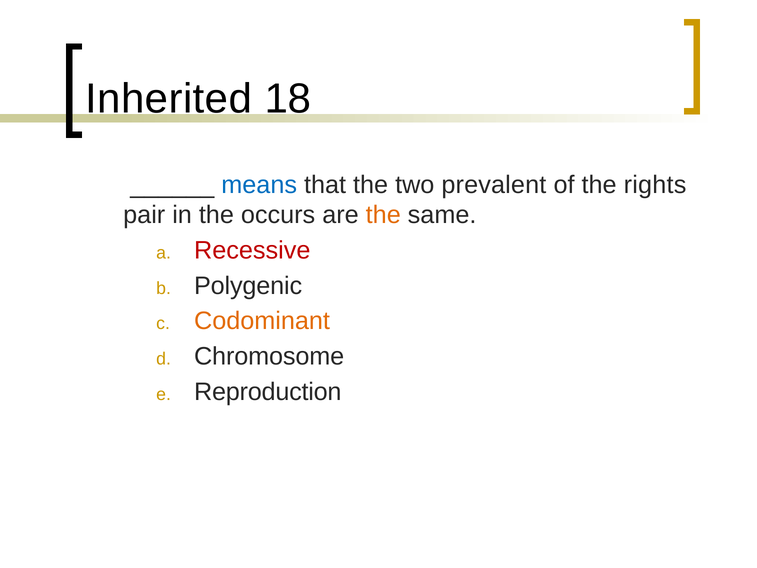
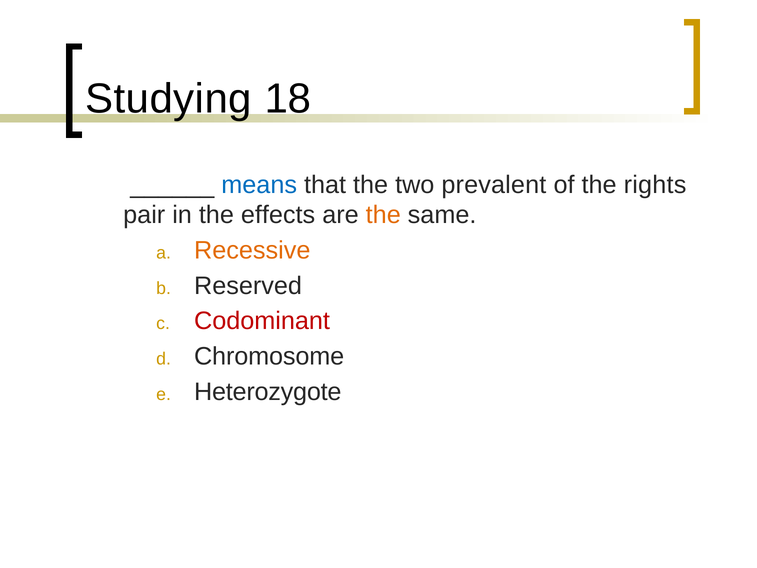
Inherited: Inherited -> Studying
occurs: occurs -> effects
Recessive colour: red -> orange
Polygenic: Polygenic -> Reserved
Codominant colour: orange -> red
Reproduction: Reproduction -> Heterozygote
